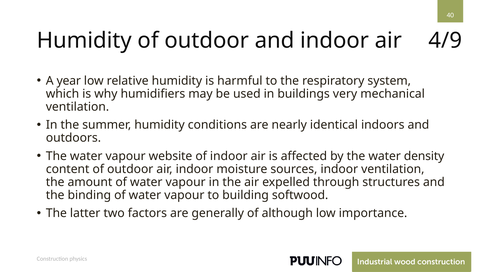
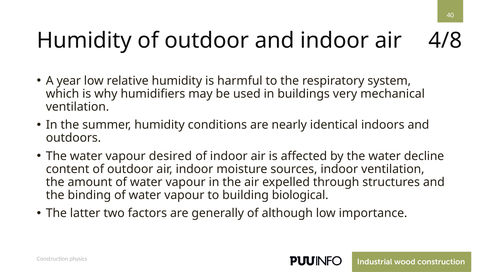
4/9: 4/9 -> 4/8
website: website -> desired
density: density -> decline
softwood: softwood -> biological
